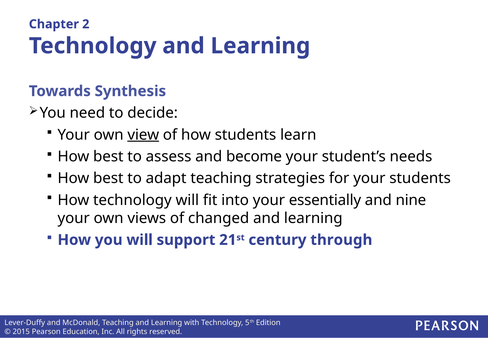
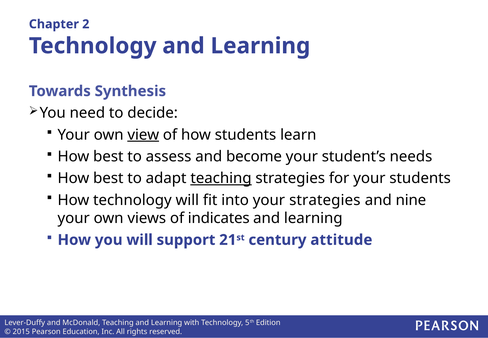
teaching at (221, 178) underline: none -> present
your essentially: essentially -> strategies
changed: changed -> indicates
through: through -> attitude
